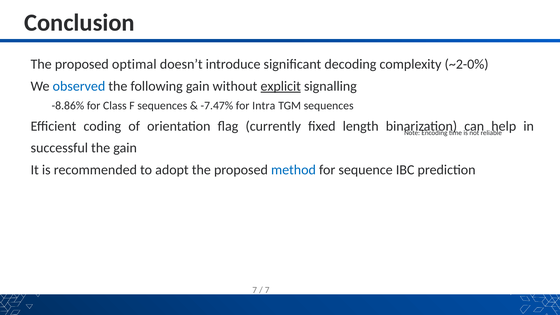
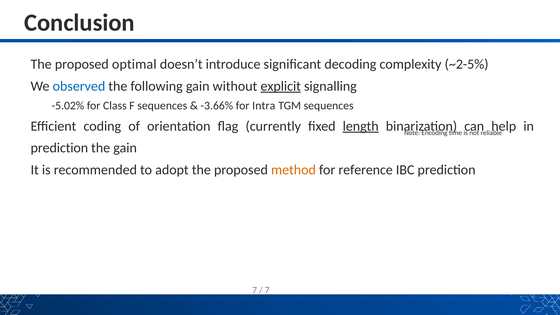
~2-0%: ~2-0% -> ~2-5%
-8.86%: -8.86% -> -5.02%
-7.47%: -7.47% -> -3.66%
length underline: none -> present
successful at (59, 148): successful -> prediction
method colour: blue -> orange
sequence: sequence -> reference
